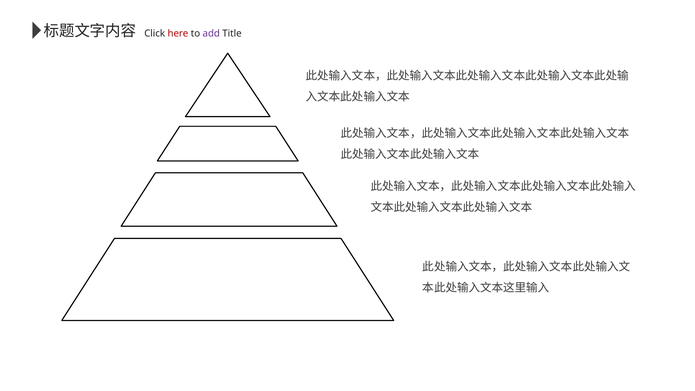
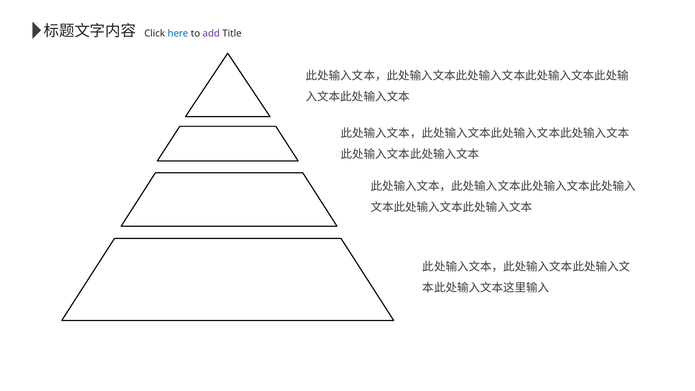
here colour: red -> blue
